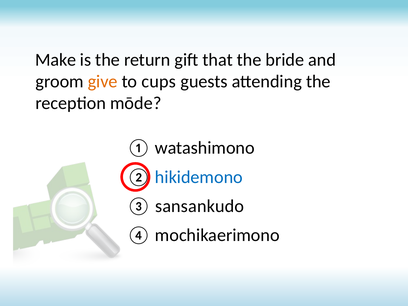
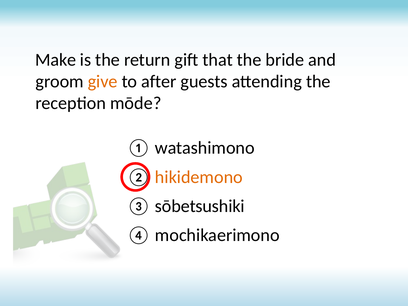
cups: cups -> after
hikidemono colour: blue -> orange
sansankudo: sansankudo -> sōbetsushiki
